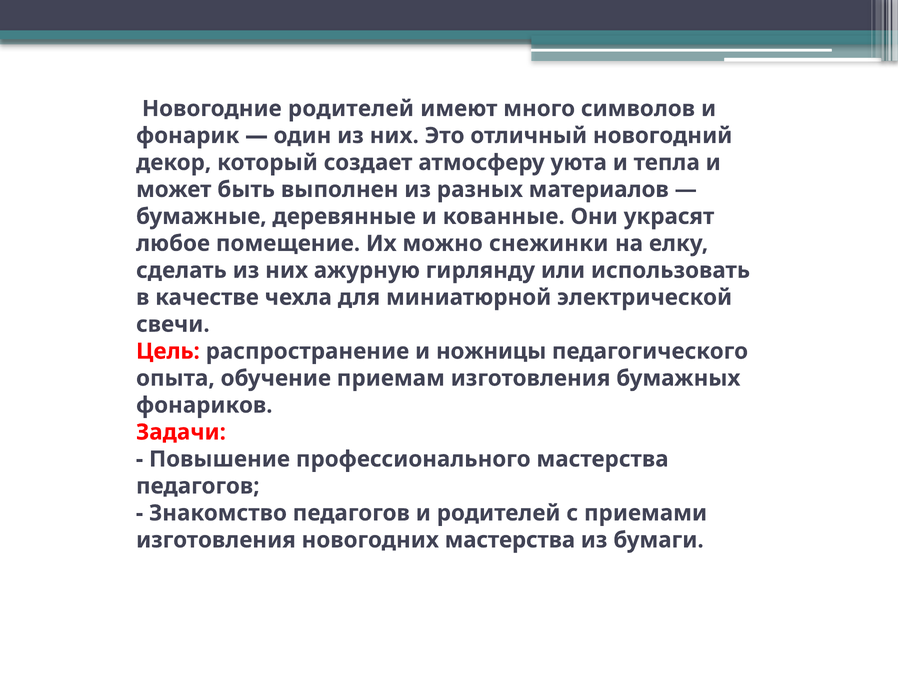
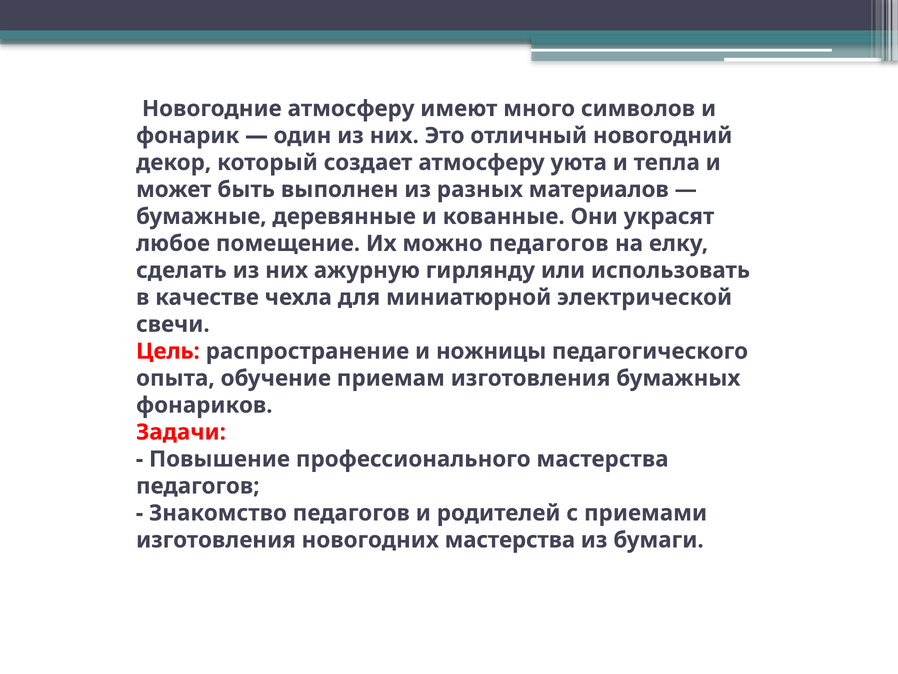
Новогодние родителей: родителей -> атмосферу
можно снежинки: снежинки -> педагогов
